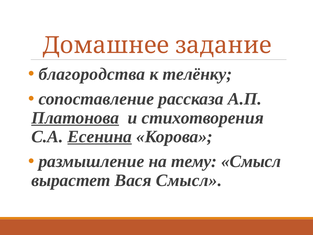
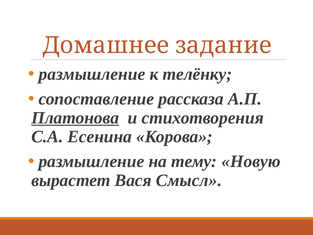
благородства at (92, 74): благородства -> размышление
Есенина underline: present -> none
тему Смысл: Смысл -> Новую
